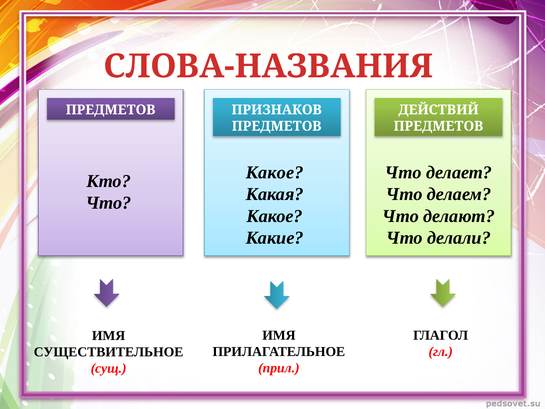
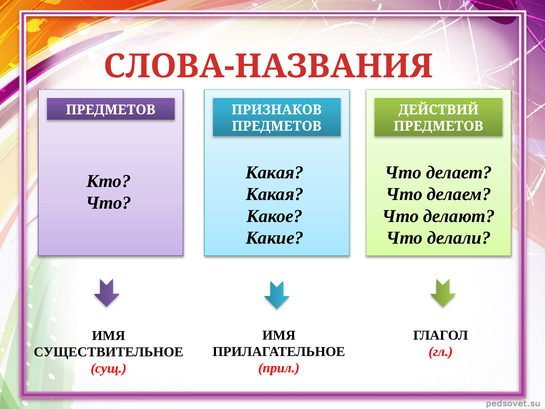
Какое at (275, 172): Какое -> Какая
